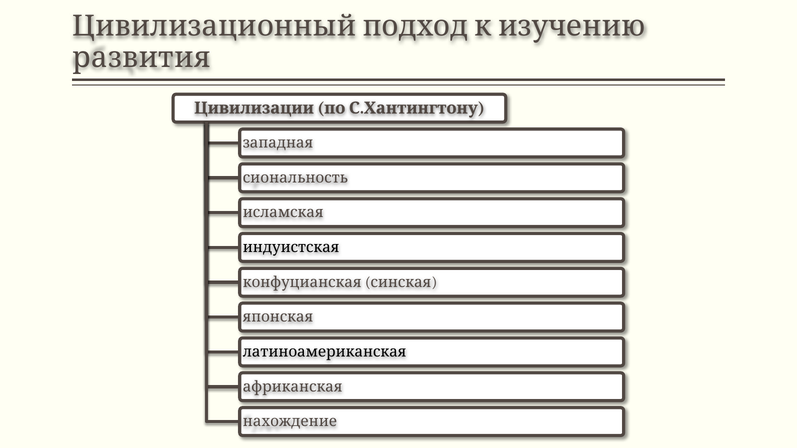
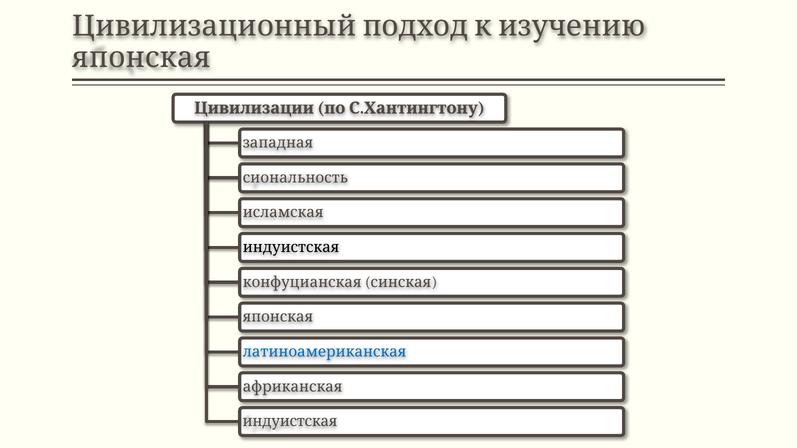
развития at (142, 58): развития -> японская
латиноамериканская colour: black -> blue
нахождение at (290, 422): нахождение -> индуистская
